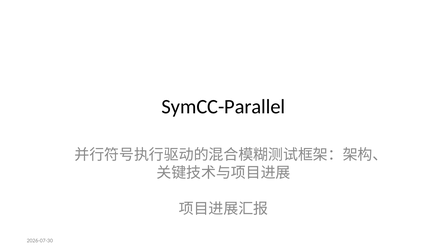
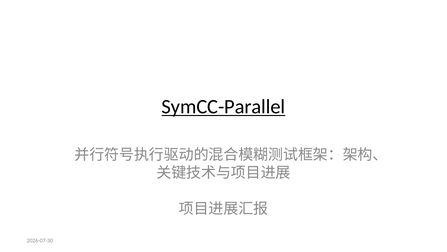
SymCC-Parallel underline: none -> present
